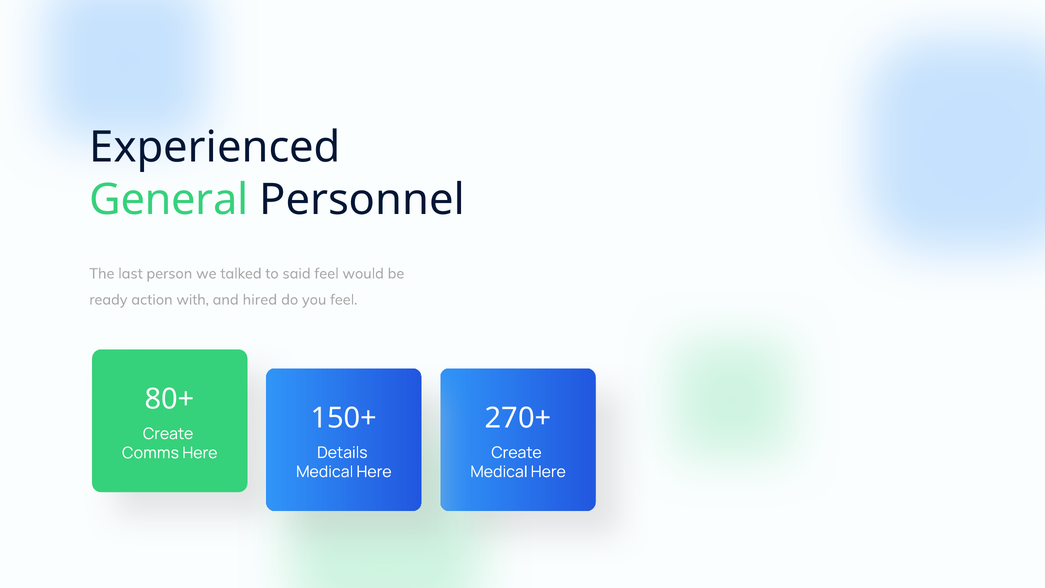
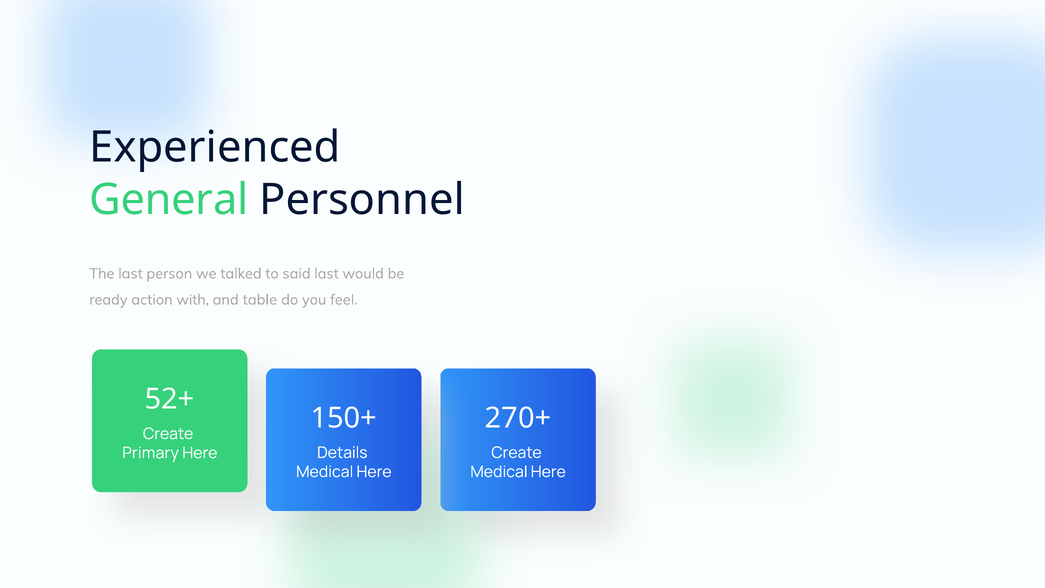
said feel: feel -> last
hired: hired -> table
80+: 80+ -> 52+
Comms: Comms -> Primary
